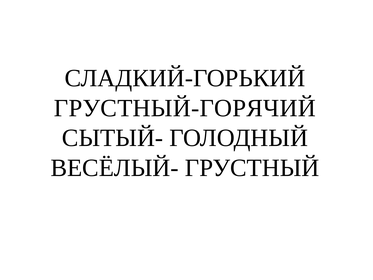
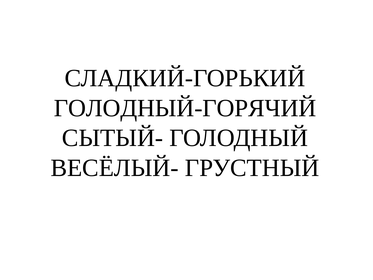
ГРУСТНЫЙ-ГОРЯЧИЙ: ГРУСТНЫЙ-ГОРЯЧИЙ -> ГОЛОДНЫЙ-ГОРЯЧИЙ
